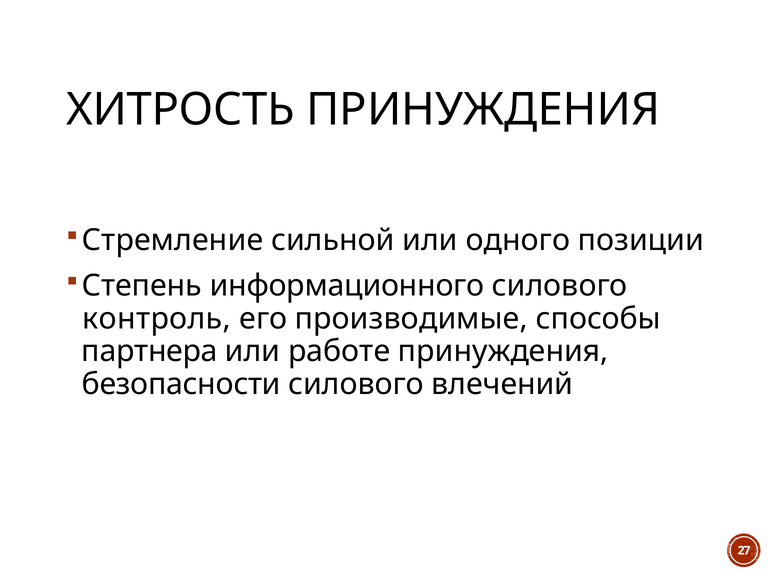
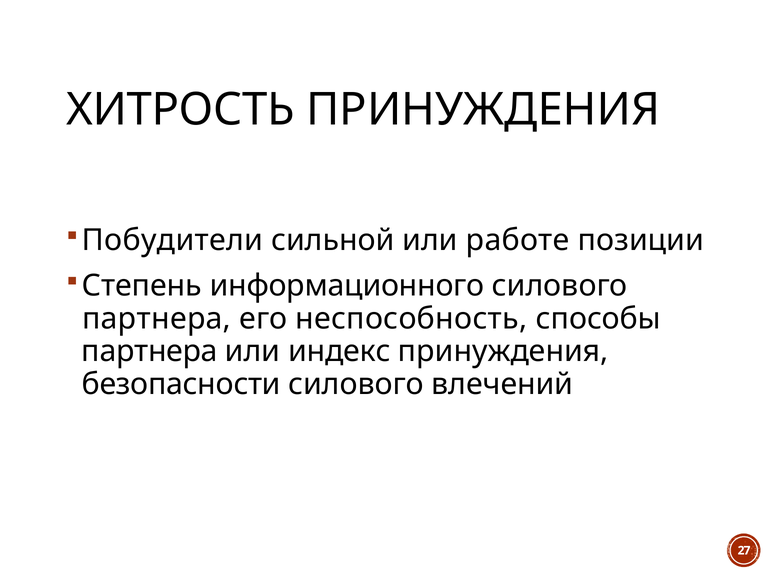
Стремление: Стремление -> Побудители
одного: одного -> работе
контроль at (157, 319): контроль -> партнера
производимые: производимые -> неспособность
работе: работе -> индекс
